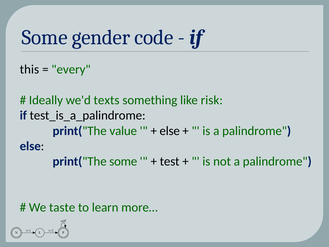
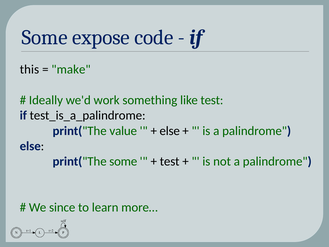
gender: gender -> expose
every: every -> make
texts: texts -> work
like risk: risk -> test
taste: taste -> since
